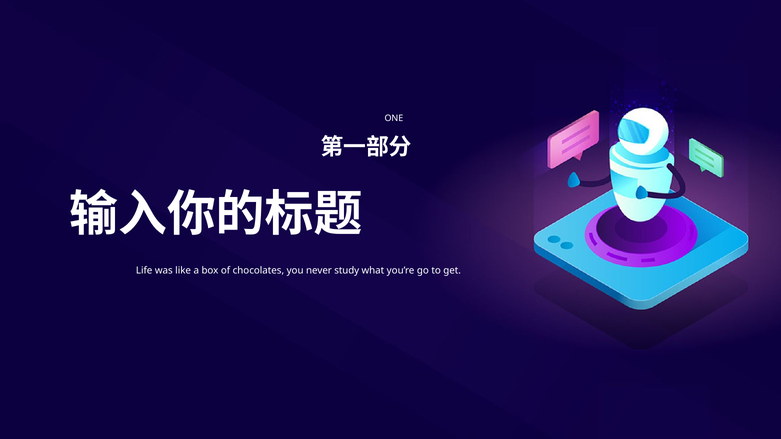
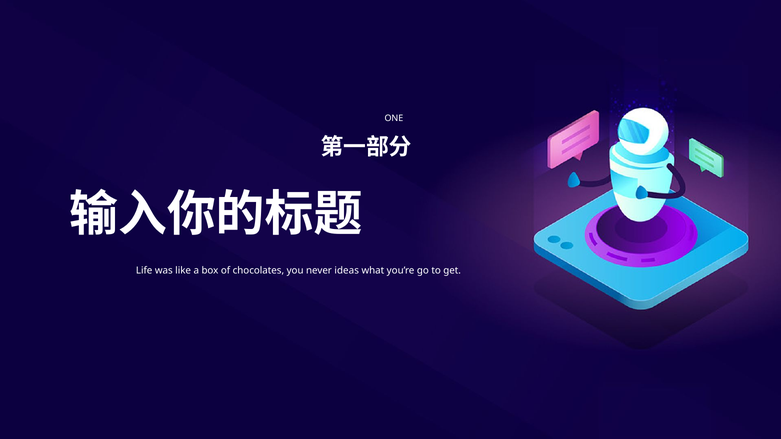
study: study -> ideas
